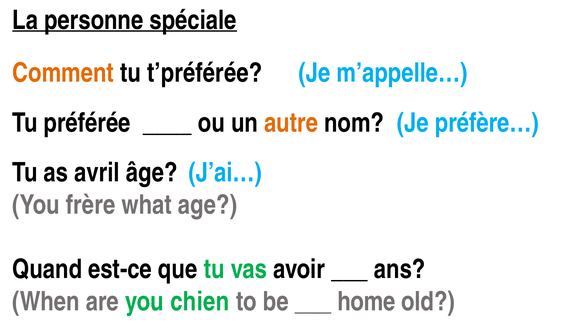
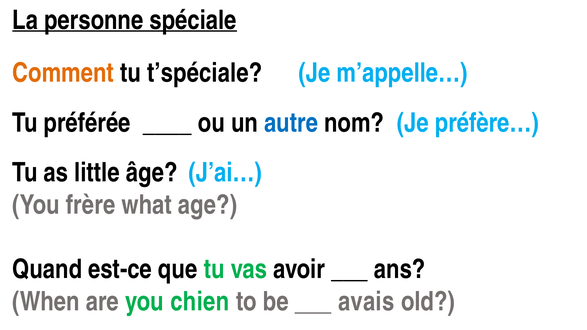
t’préférée: t’préférée -> t’spéciale
autre colour: orange -> blue
avril: avril -> little
home: home -> avais
